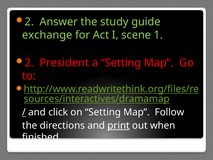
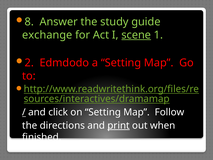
2 at (29, 22): 2 -> 8
scene underline: none -> present
President: President -> Edmdodo
